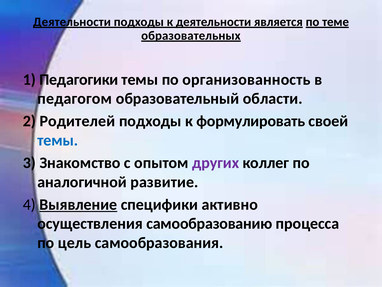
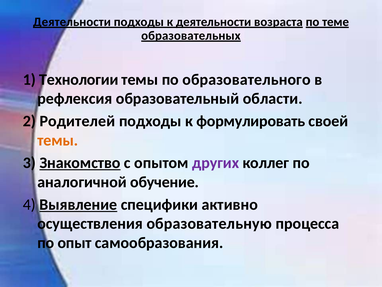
является: является -> возраста
Педагогики: Педагогики -> Технологии
организованность: организованность -> образовательного
педагогом: педагогом -> рефлексия
темы at (58, 140) colour: blue -> orange
Знакомство underline: none -> present
развитие: развитие -> обучение
самообразованию: самообразованию -> образовательную
цель: цель -> опыт
